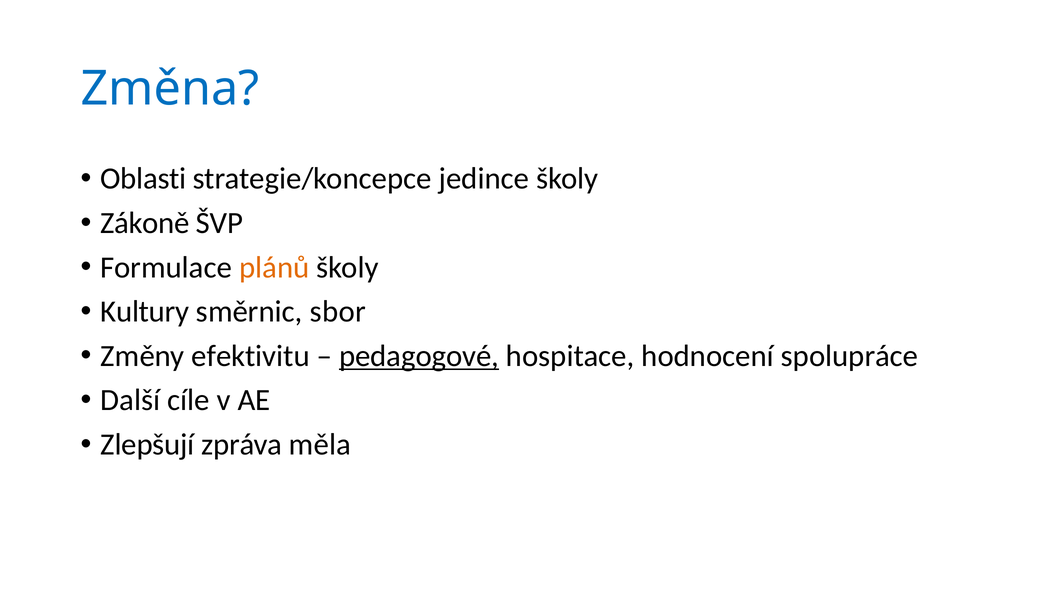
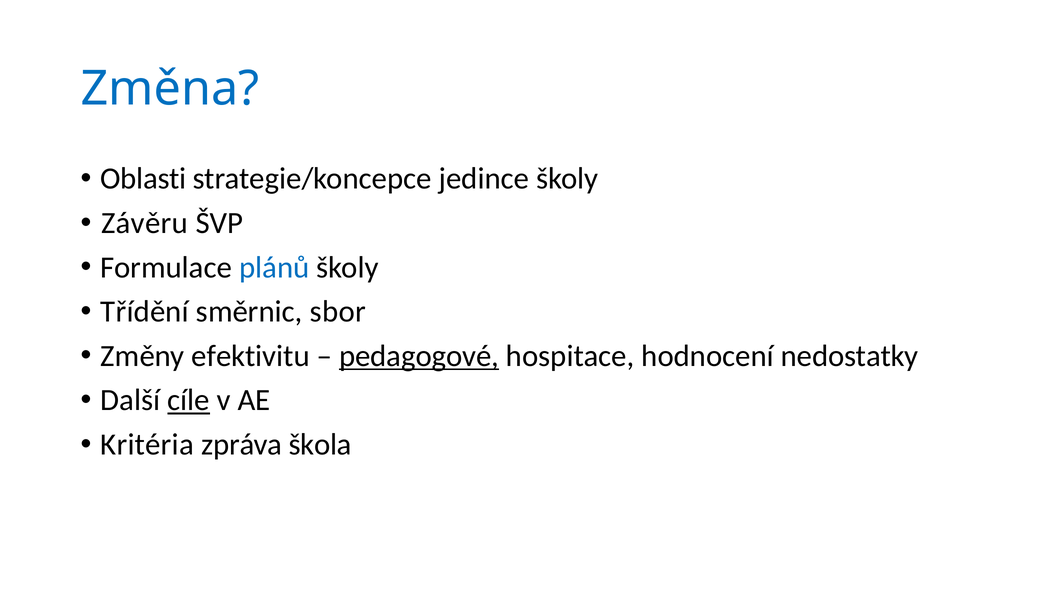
Zákoně: Zákoně -> Závěru
plánů colour: orange -> blue
Kultury: Kultury -> Třídění
spolupráce: spolupráce -> nedostatky
cíle underline: none -> present
Zlepšují: Zlepšují -> Kritéria
měla: měla -> škola
